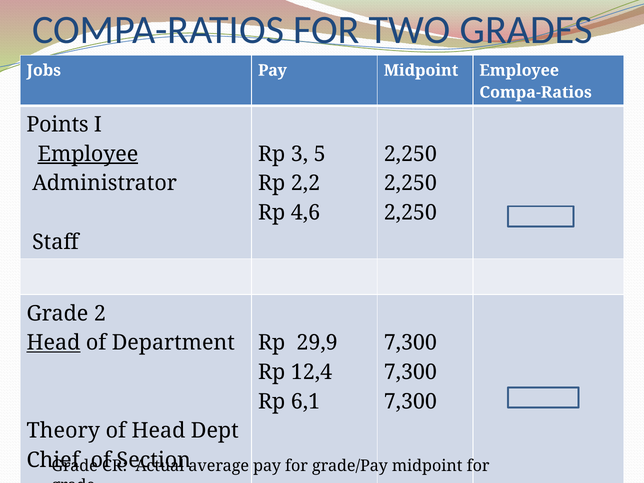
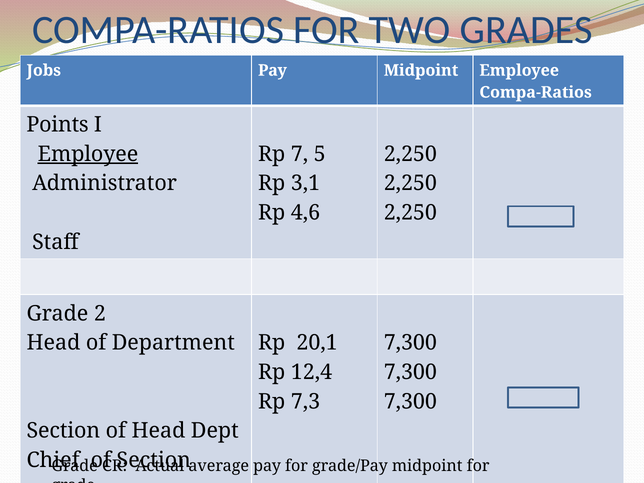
3: 3 -> 7
2,2: 2,2 -> 3,1
Head at (53, 343) underline: present -> none
29,9: 29,9 -> 20,1
6,1: 6,1 -> 7,3
Theory at (63, 431): Theory -> Section
